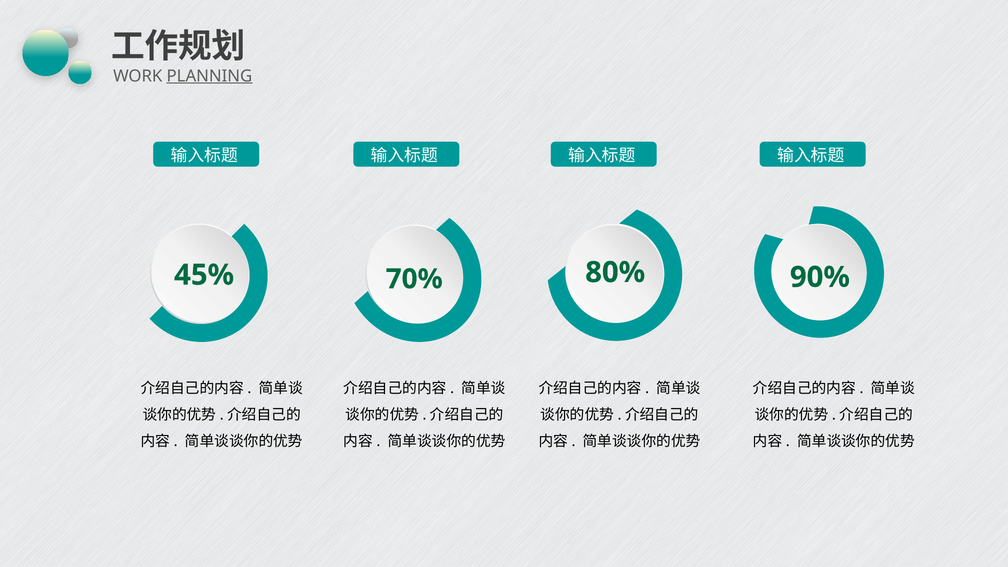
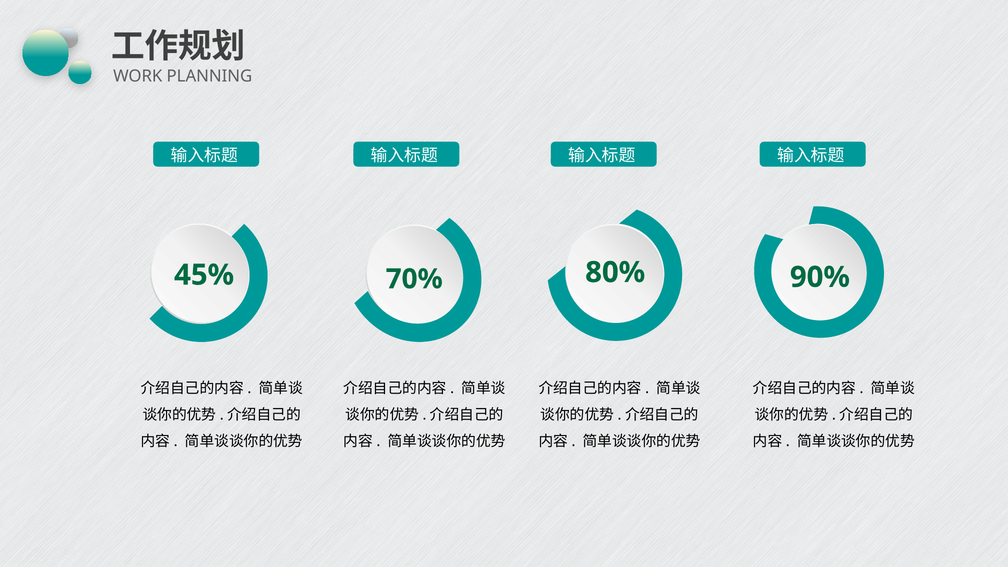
PLANNING underline: present -> none
